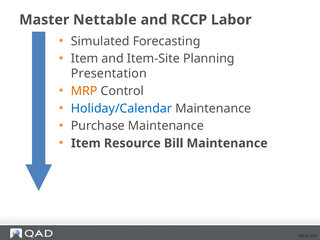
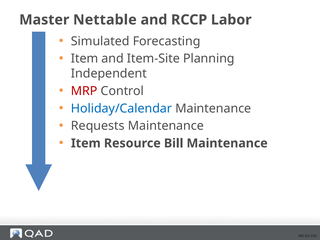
Presentation: Presentation -> Independent
MRP colour: orange -> red
Purchase: Purchase -> Requests
